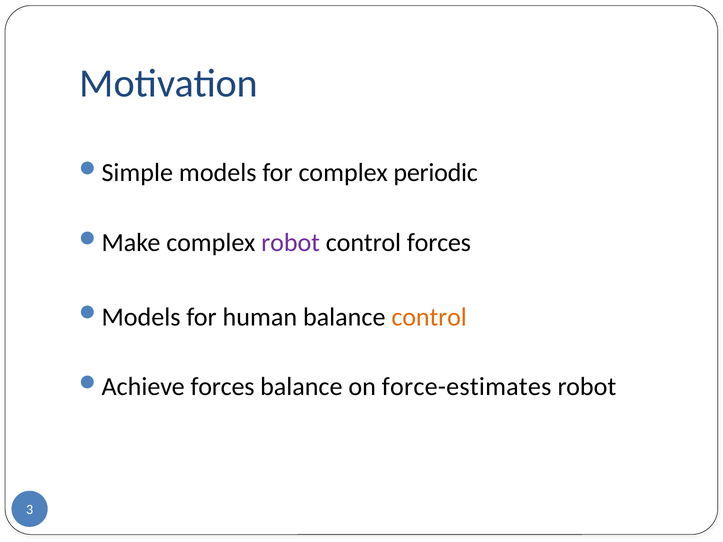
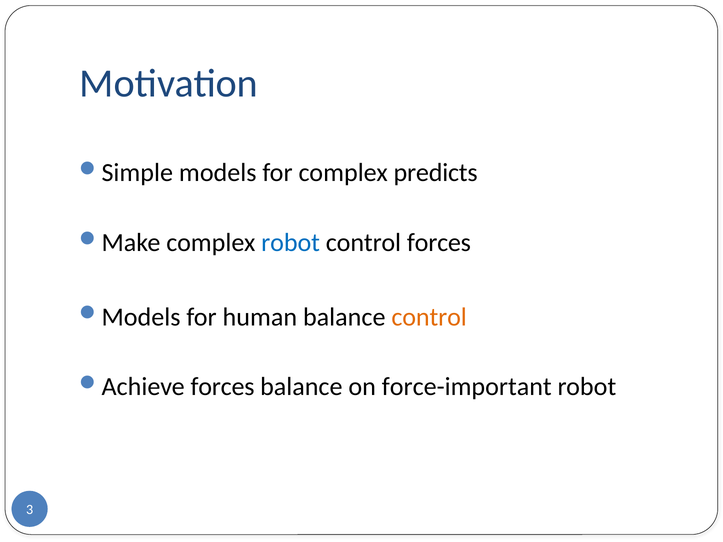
periodic: periodic -> predicts
robot at (291, 243) colour: purple -> blue
force-estimates: force-estimates -> force-important
